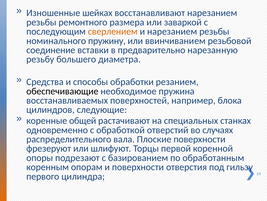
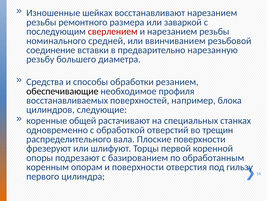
сверлением colour: orange -> red
пружину: пружину -> средней
пружина: пружина -> профиля
случаях: случаях -> трещин
